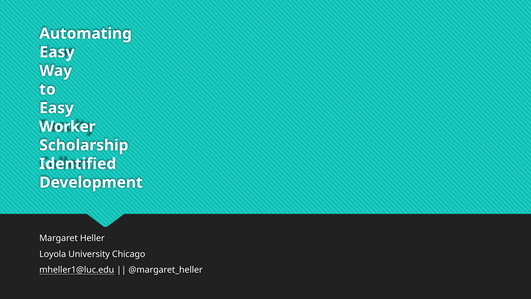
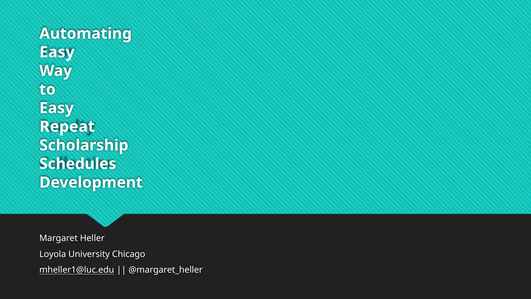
Worker: Worker -> Repeat
Identified: Identified -> Schedules
